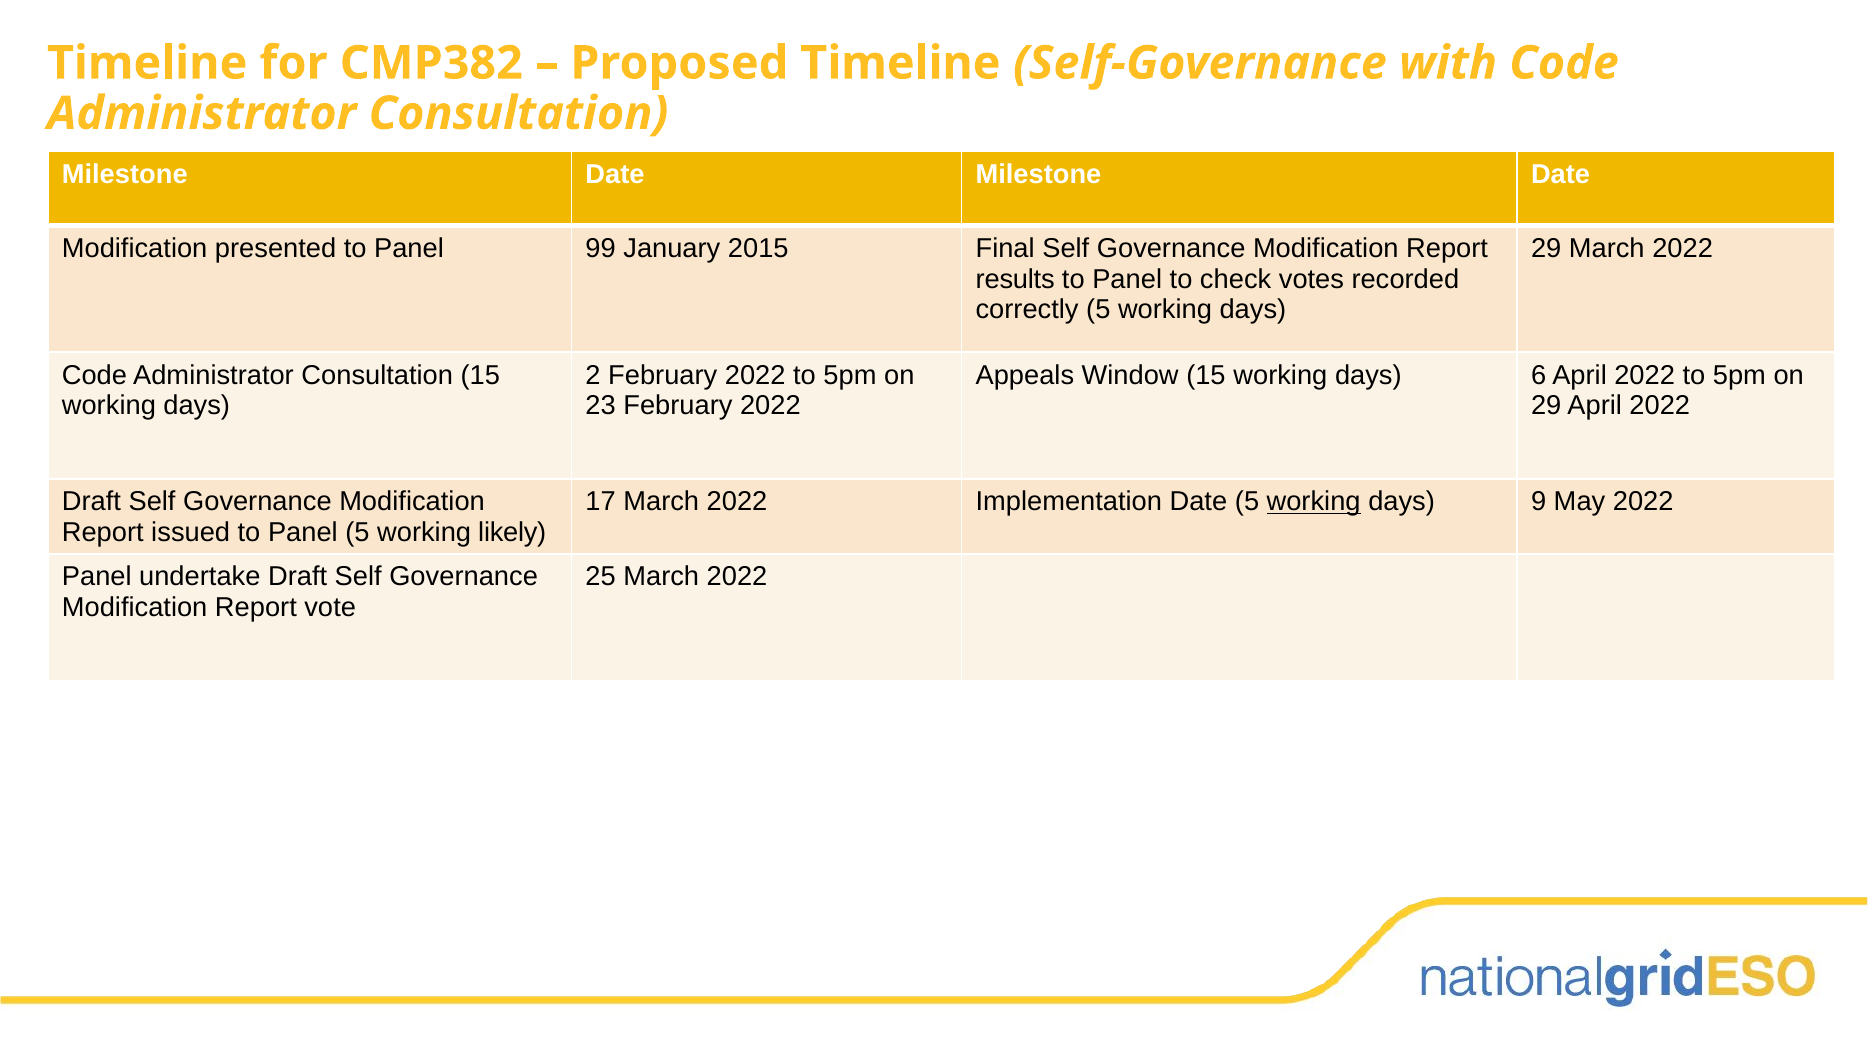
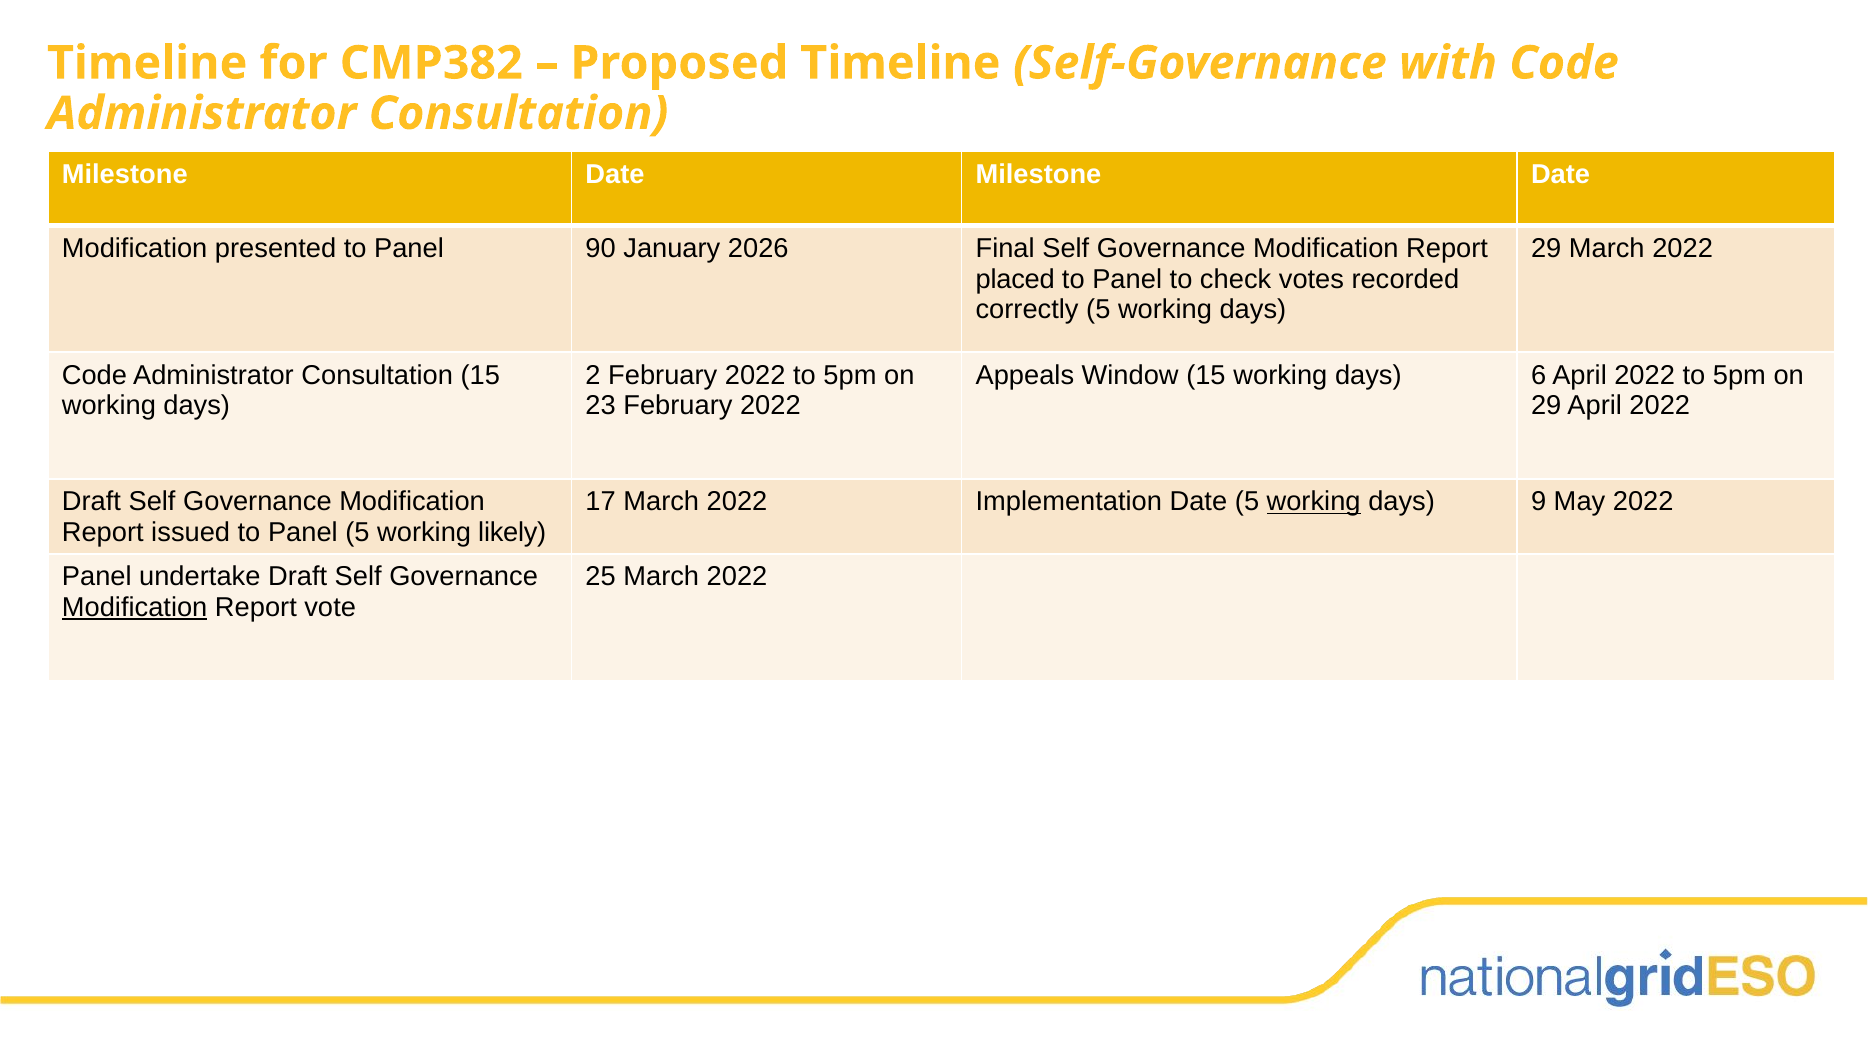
99: 99 -> 90
2015: 2015 -> 2026
results: results -> placed
Modification at (135, 607) underline: none -> present
